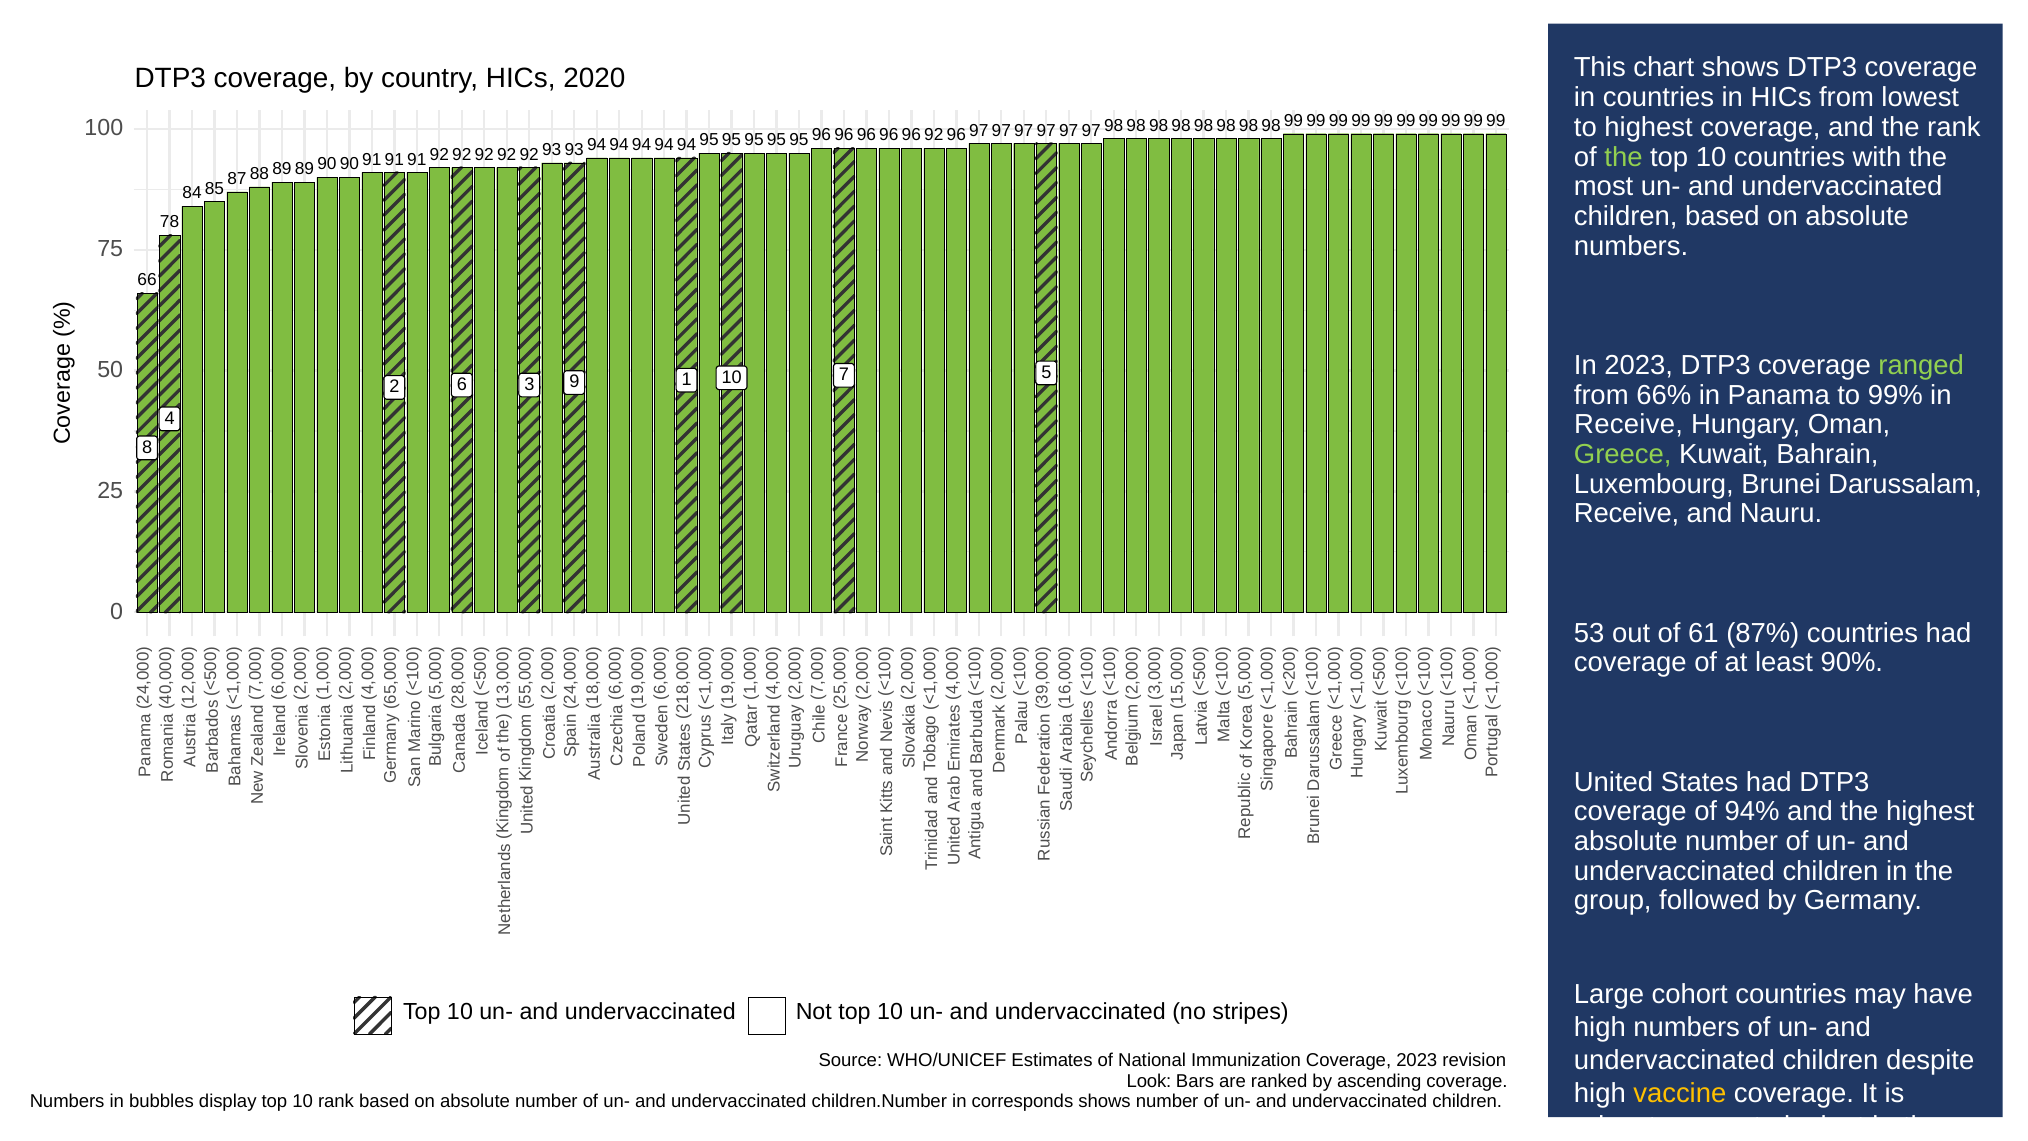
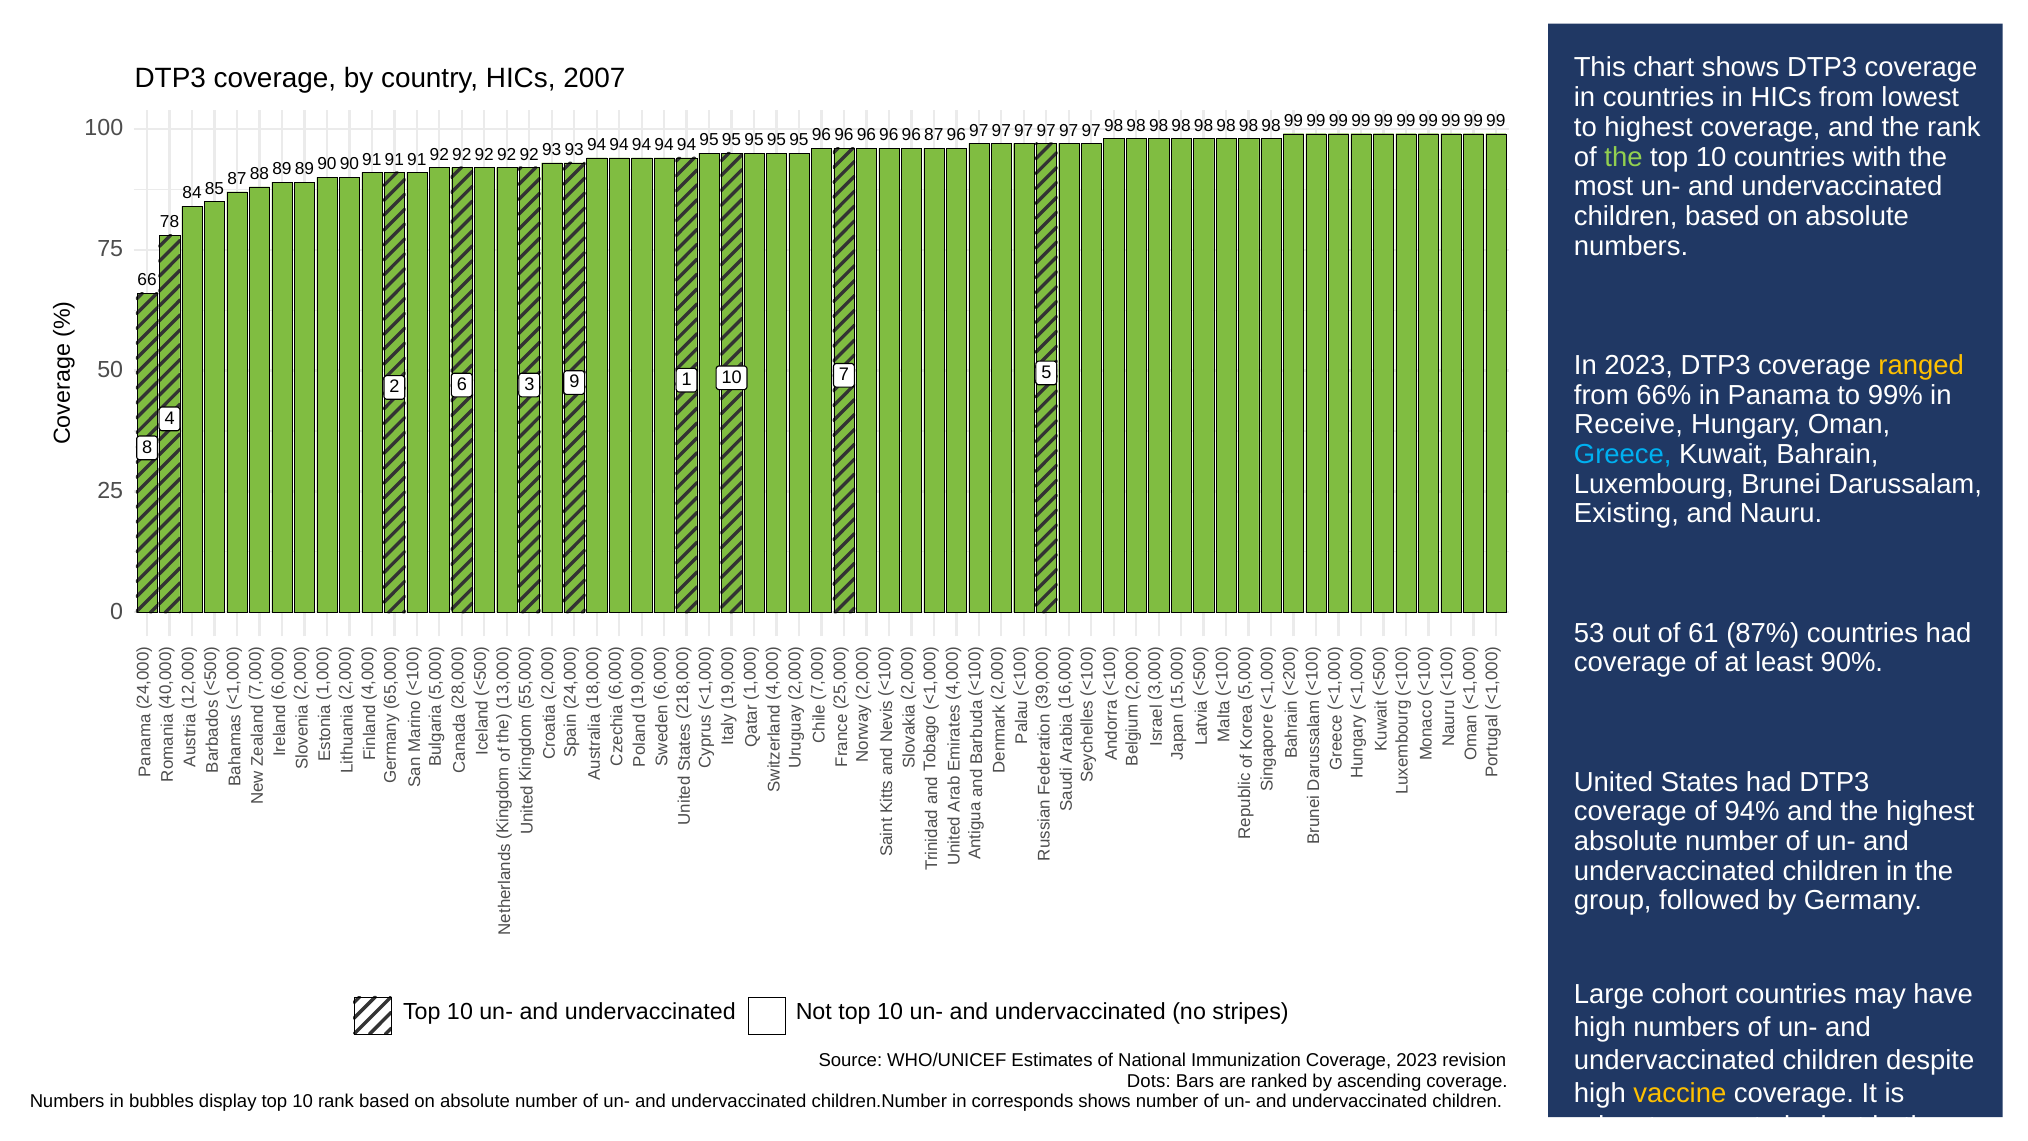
2020: 2020 -> 2007
96 92: 92 -> 87
ranged colour: light green -> yellow
Greece colour: light green -> light blue
Receive at (1627, 514): Receive -> Existing
Look at (1149, 1081): Look -> Dots
